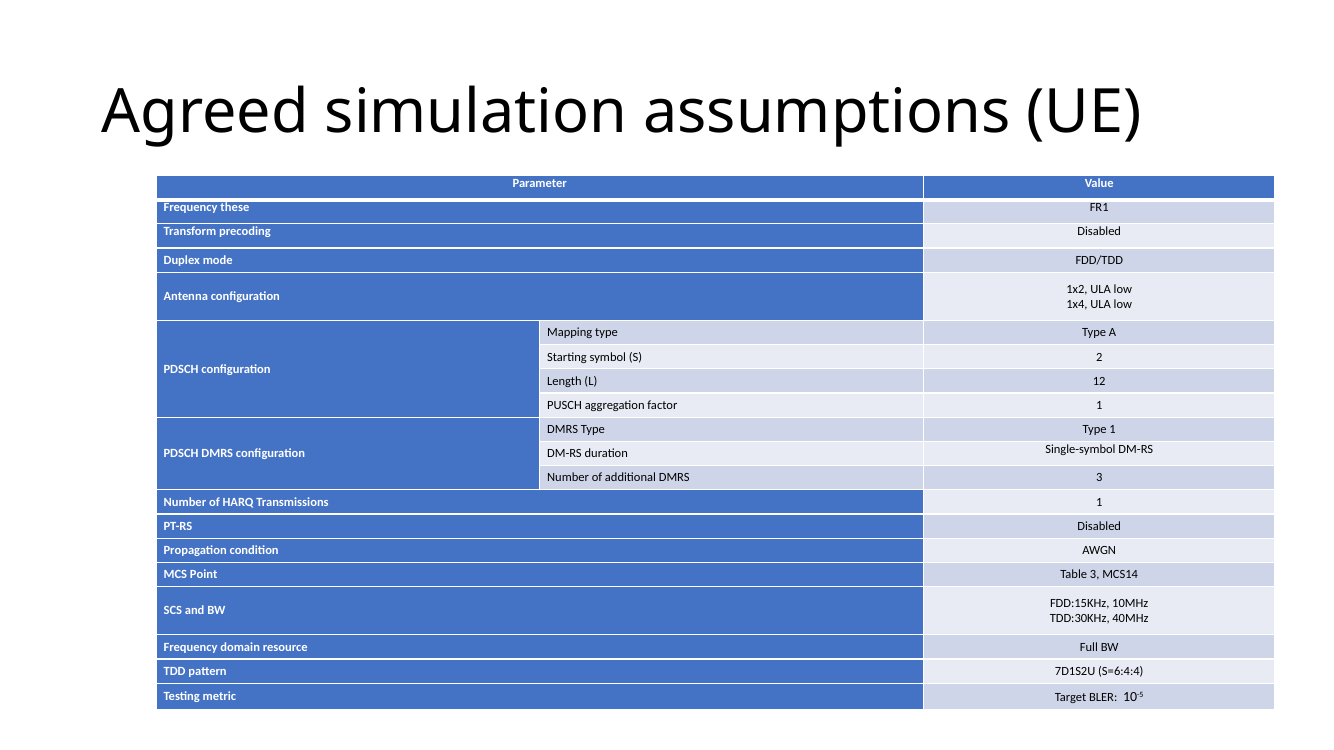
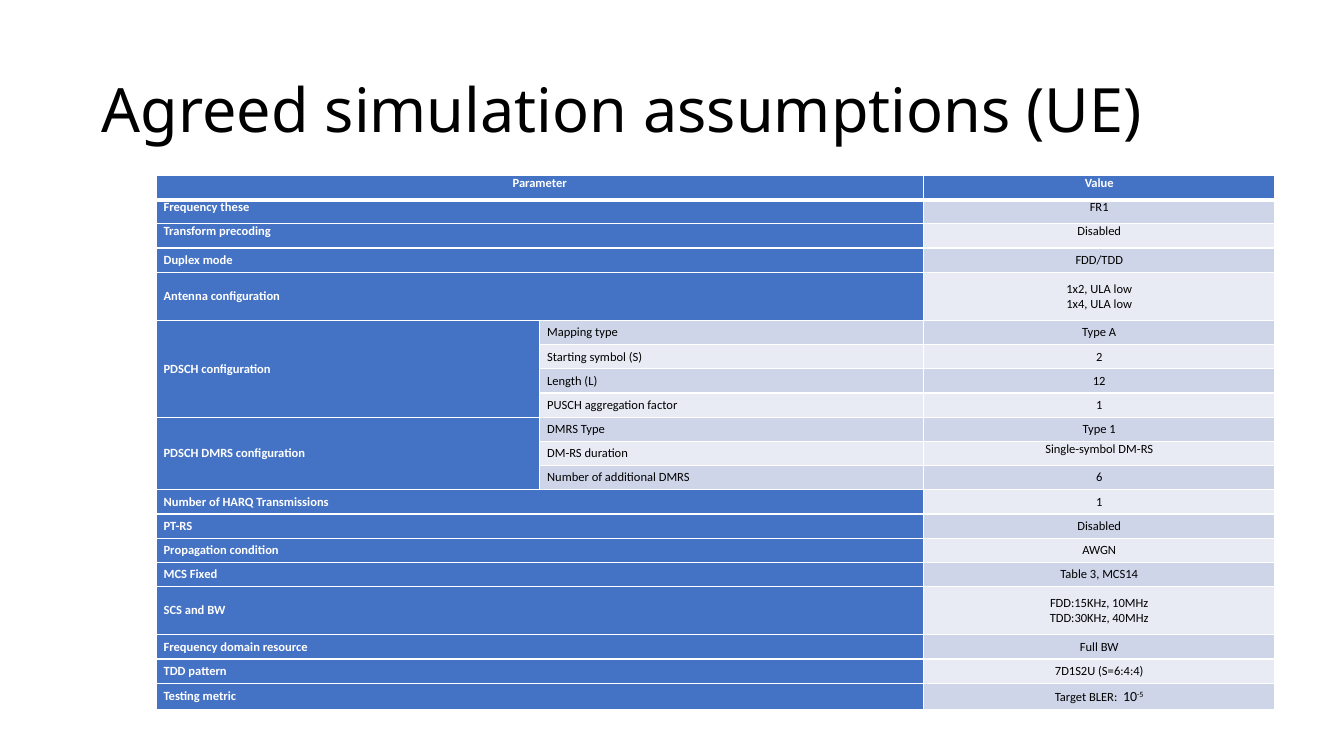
DMRS 3: 3 -> 6
Point: Point -> Fixed
